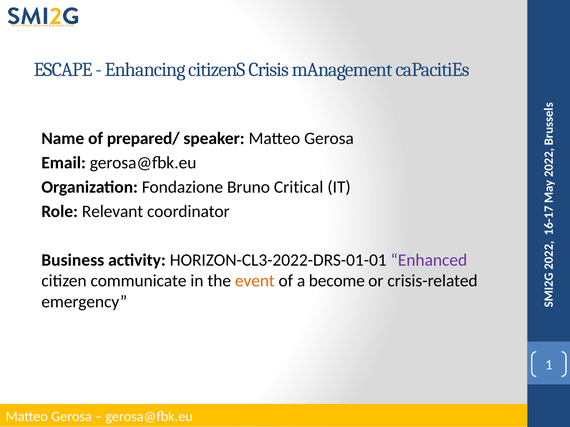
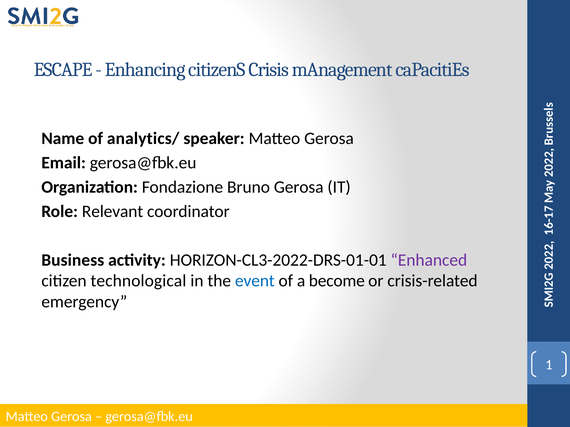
prepared/: prepared/ -> analytics/
Bruno Critical: Critical -> Gerosa
communicate: communicate -> technological
event colour: orange -> blue
